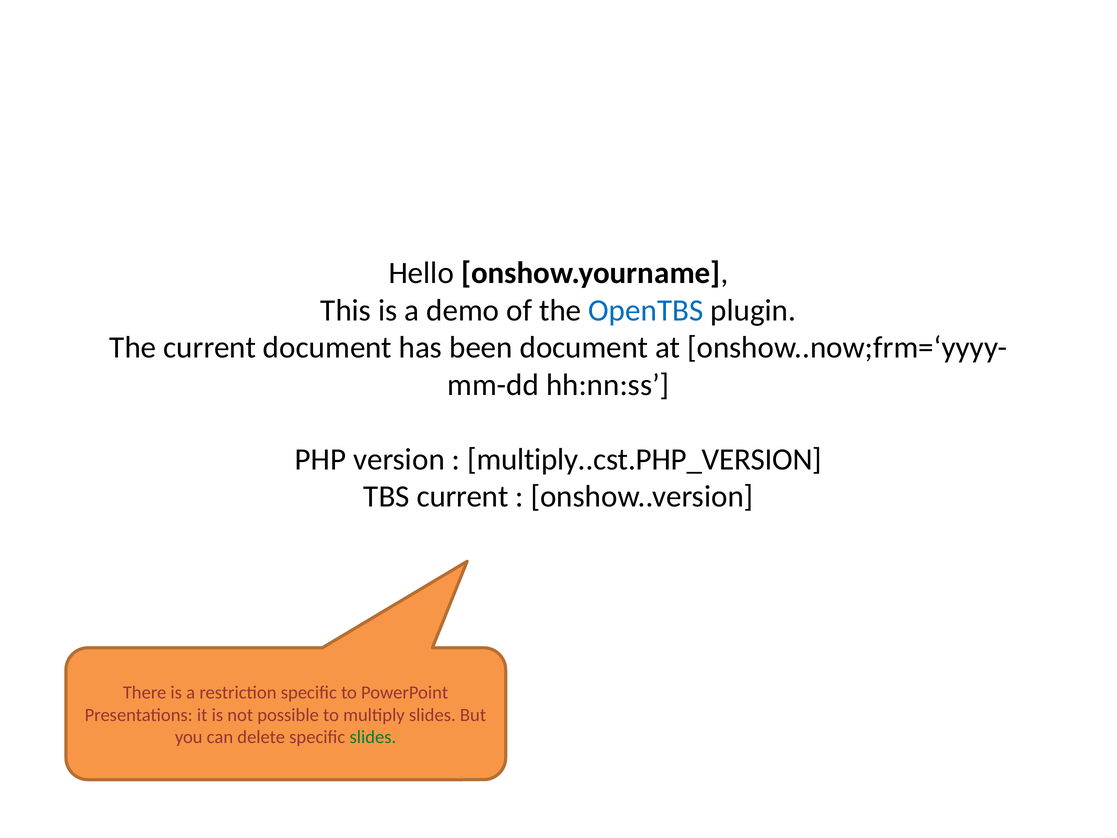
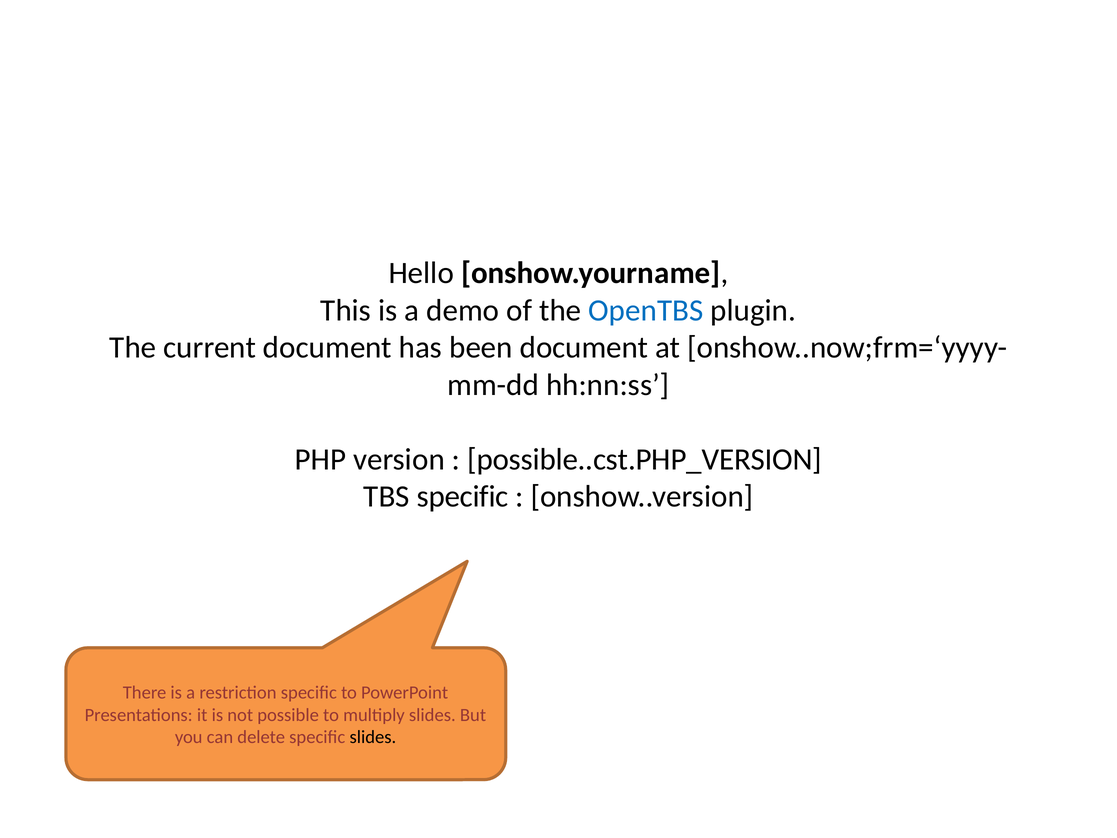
multiply..cst.PHP_VERSION: multiply..cst.PHP_VERSION -> possible..cst.PHP_VERSION
TBS current: current -> specific
slides at (373, 737) colour: green -> black
